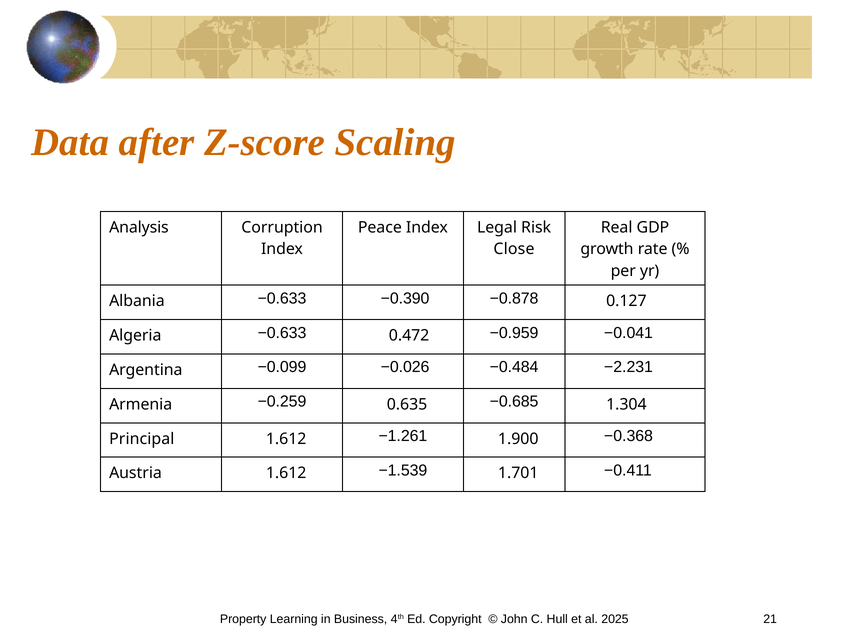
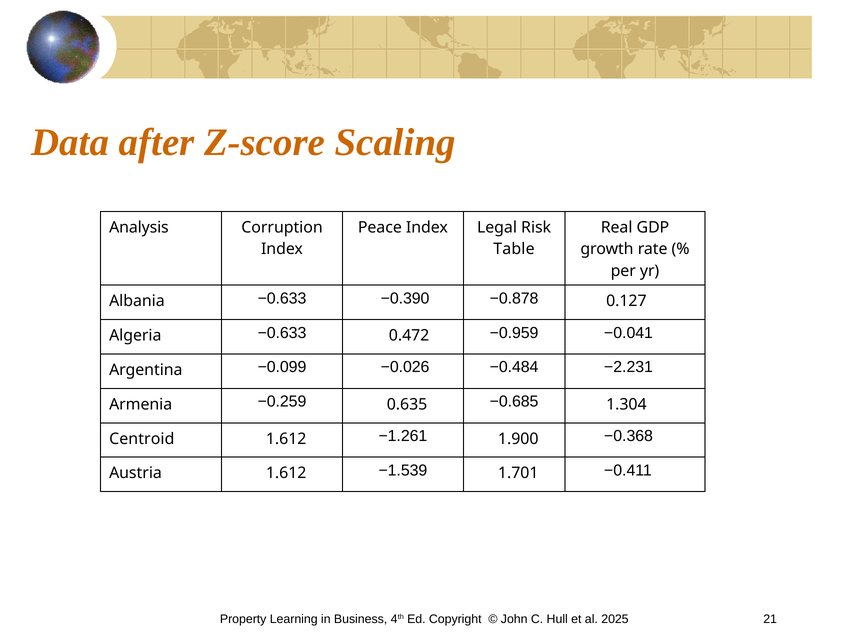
Close: Close -> Table
Principal: Principal -> Centroid
